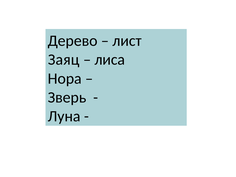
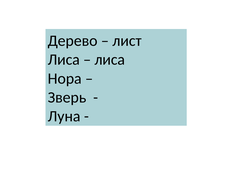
Заяц at (64, 60): Заяц -> Лиса
